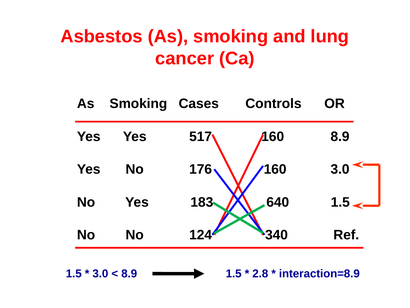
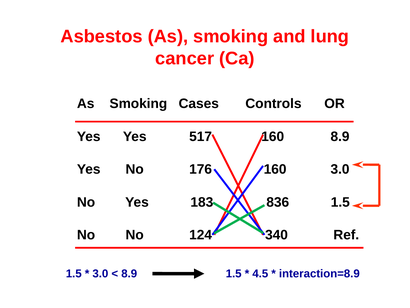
640: 640 -> 836
2.8: 2.8 -> 4.5
